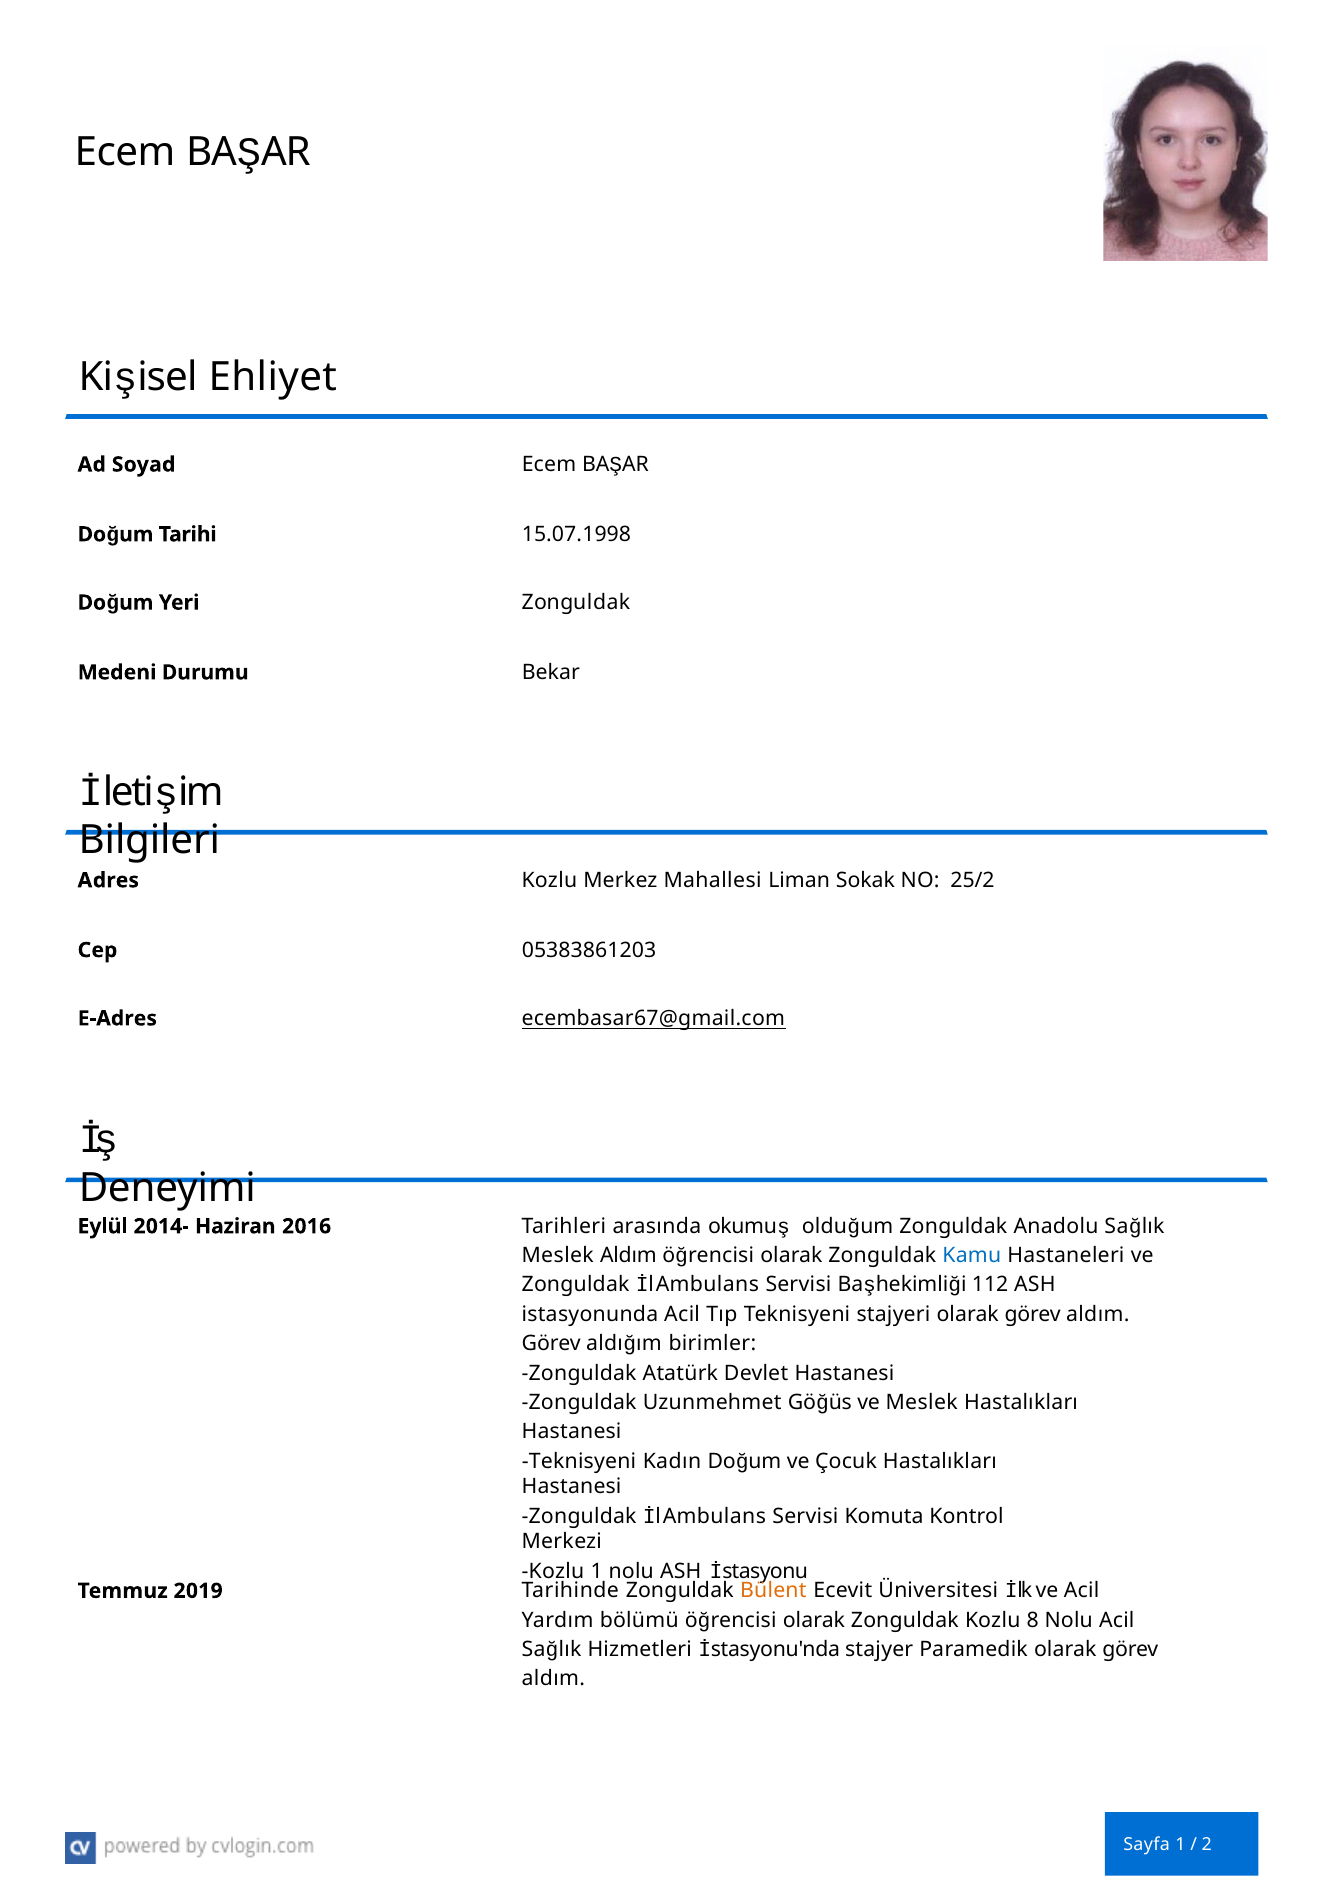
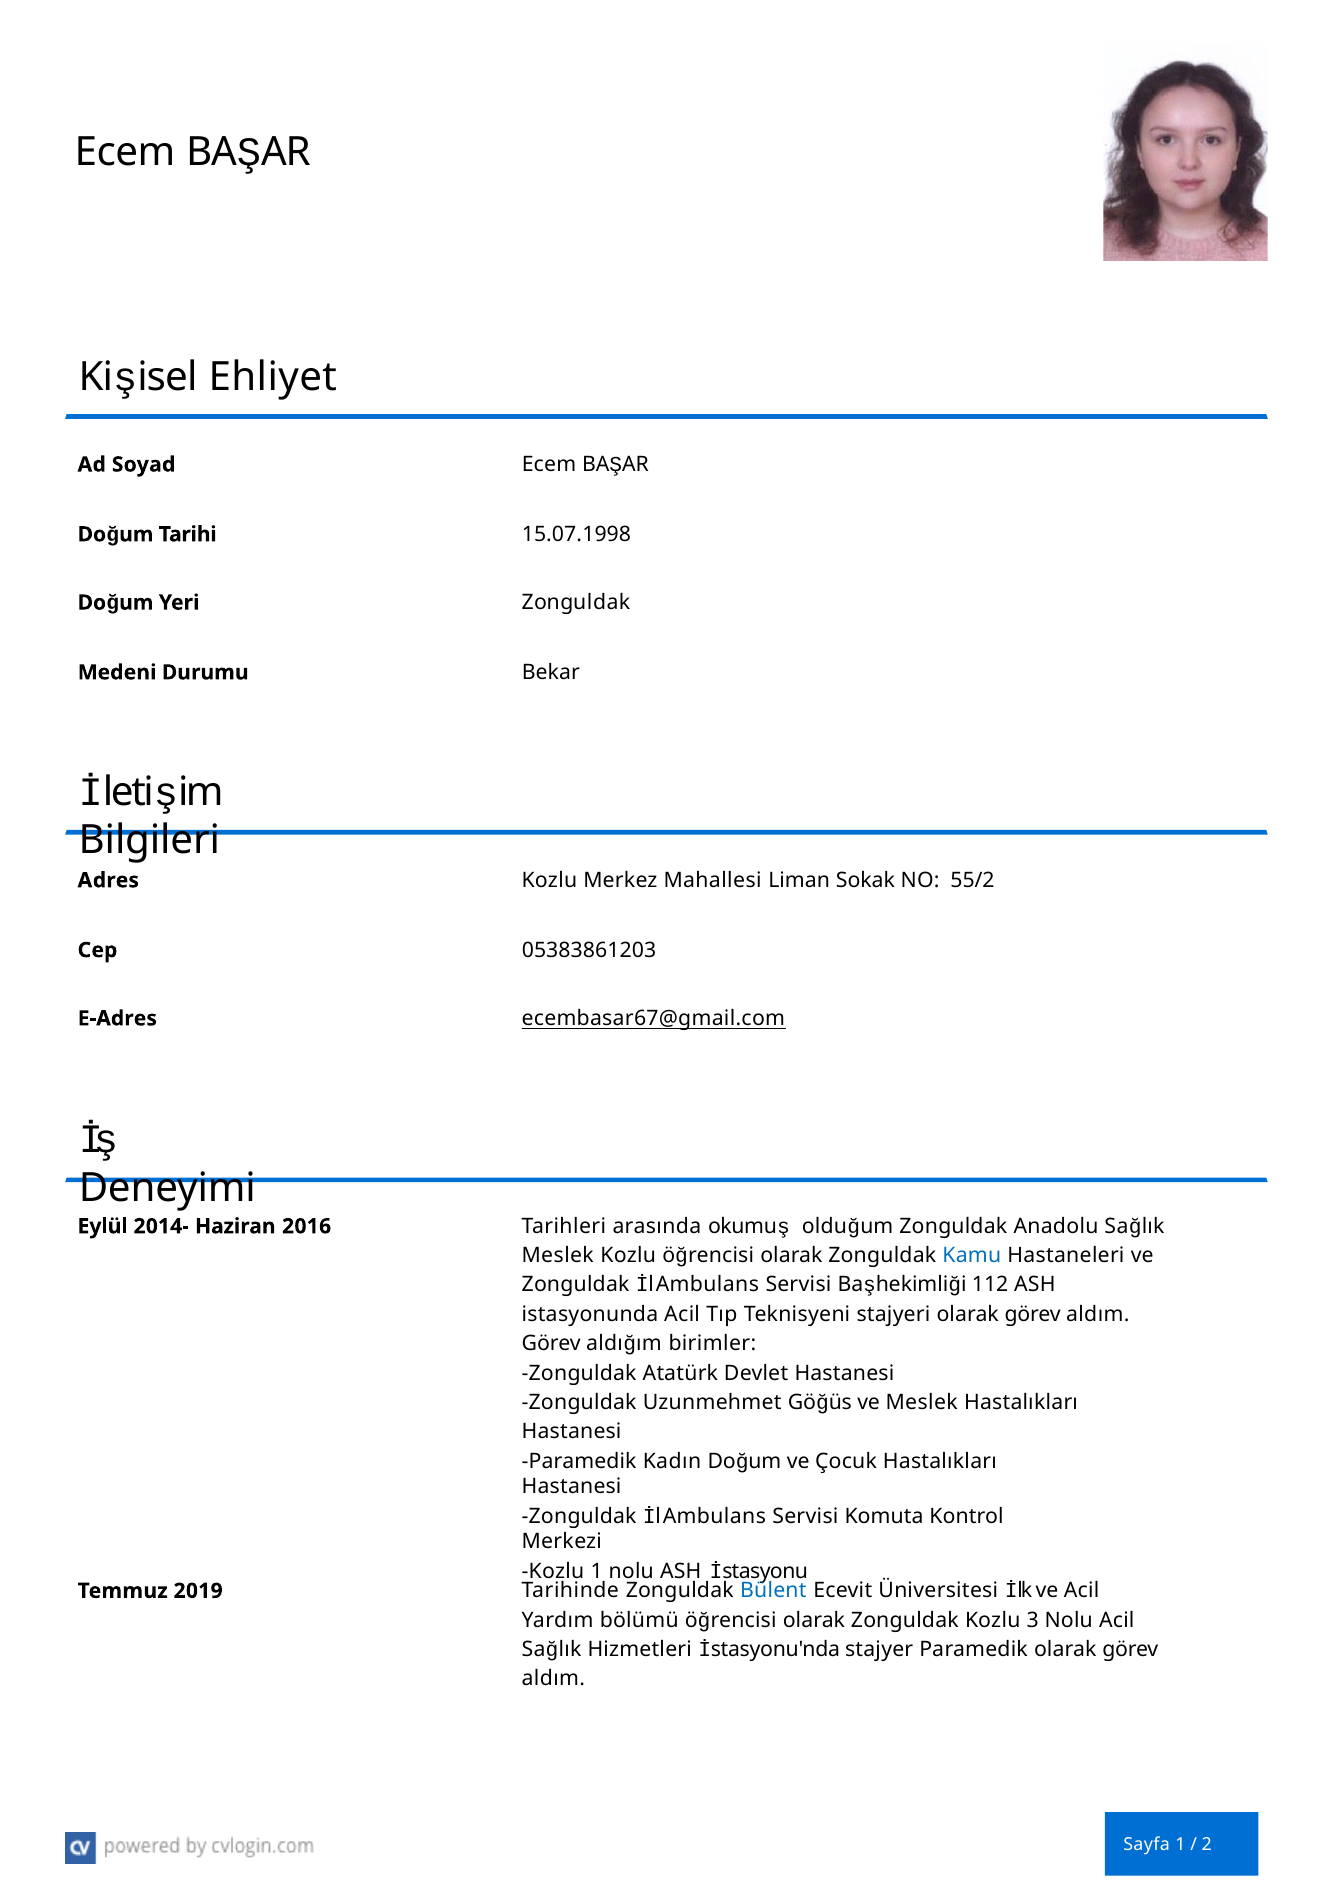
25/2: 25/2 -> 55/2
Meslek Aldım: Aldım -> Kozlu
Teknisyeni at (579, 1462): Teknisyeni -> Paramedik
Bülent colour: orange -> blue
8: 8 -> 3
